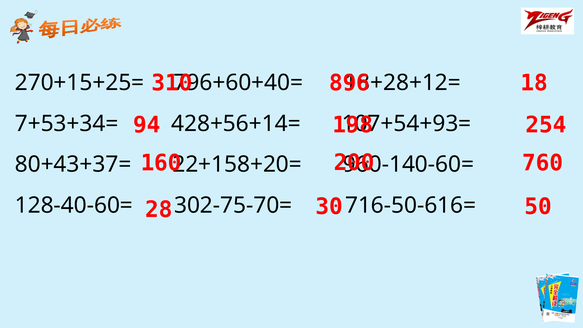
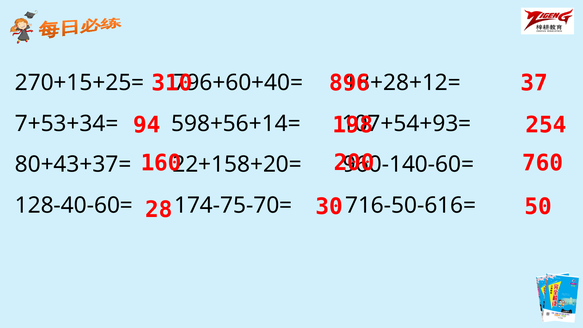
18: 18 -> 37
428+56+14=: 428+56+14= -> 598+56+14=
302-75-70=: 302-75-70= -> 174-75-70=
